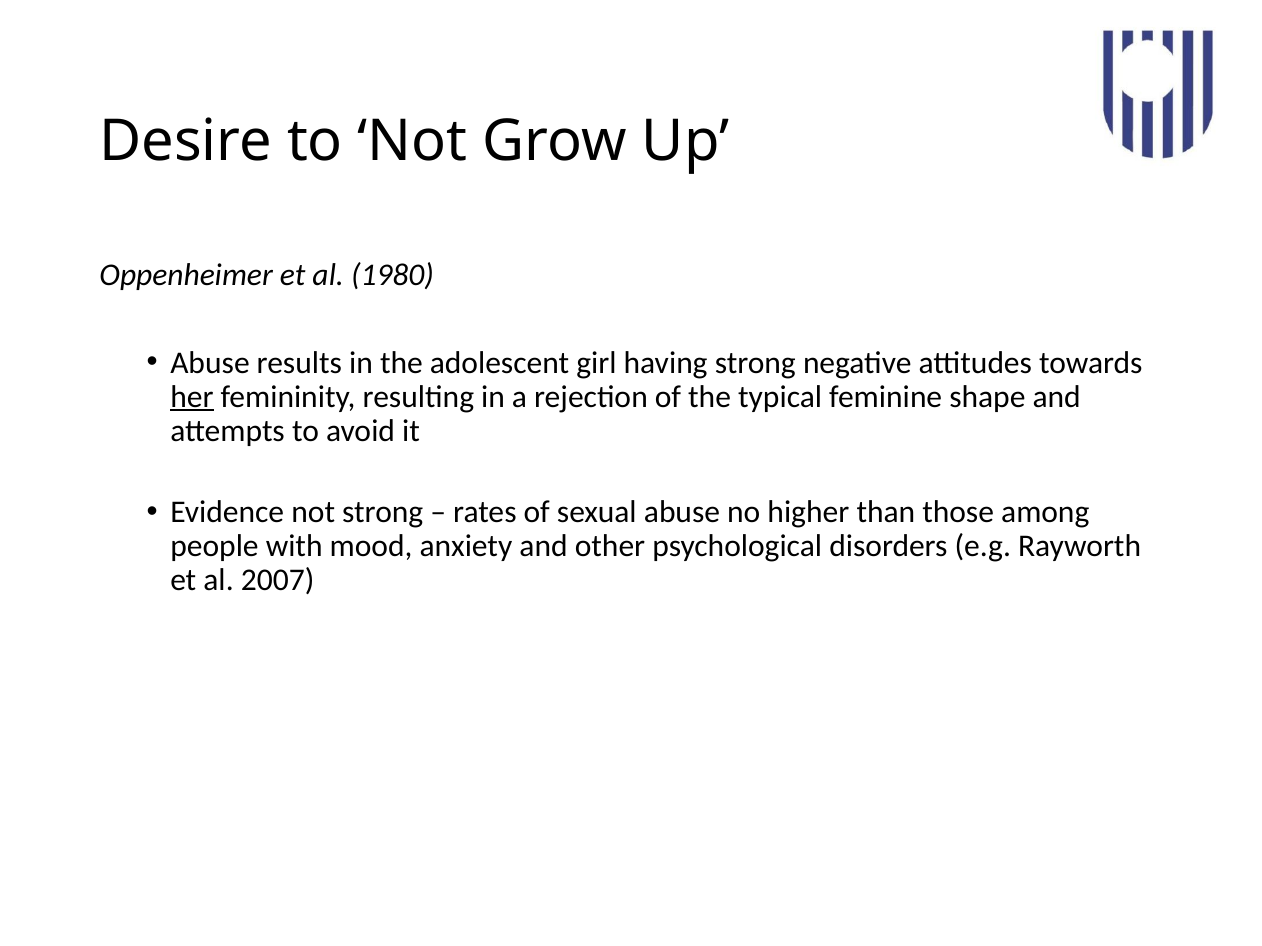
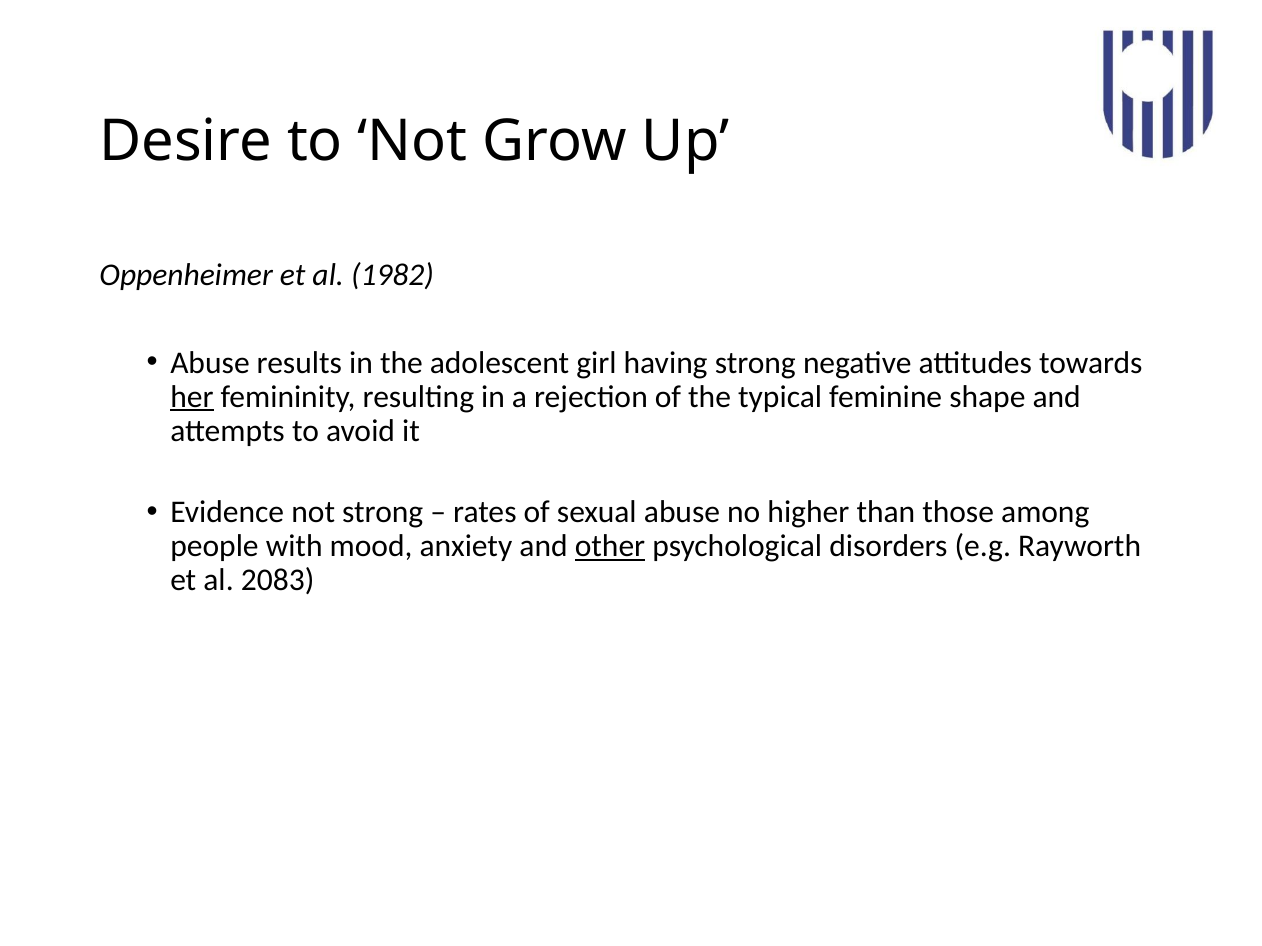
1980: 1980 -> 1982
other underline: none -> present
2007: 2007 -> 2083
